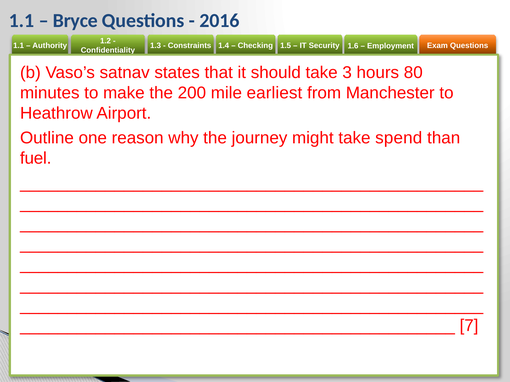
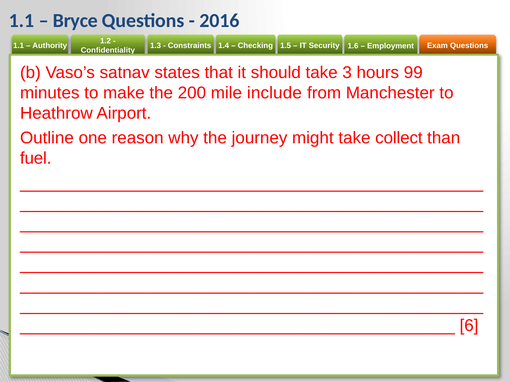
80: 80 -> 99
earliest: earliest -> include
spend: spend -> collect
7: 7 -> 6
